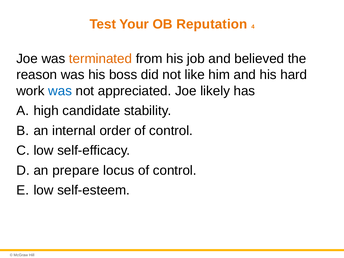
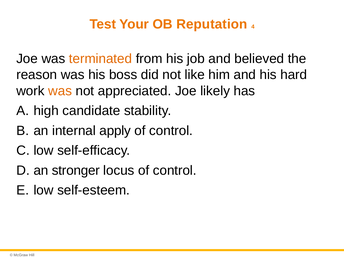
was at (60, 91) colour: blue -> orange
order: order -> apply
prepare: prepare -> stronger
